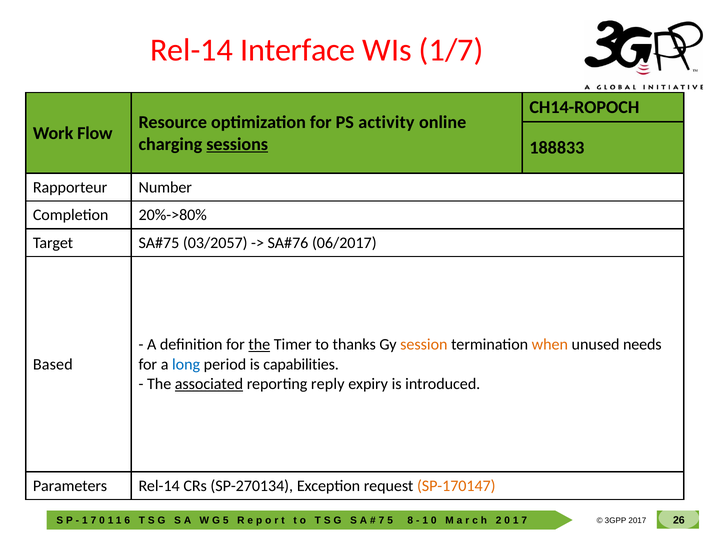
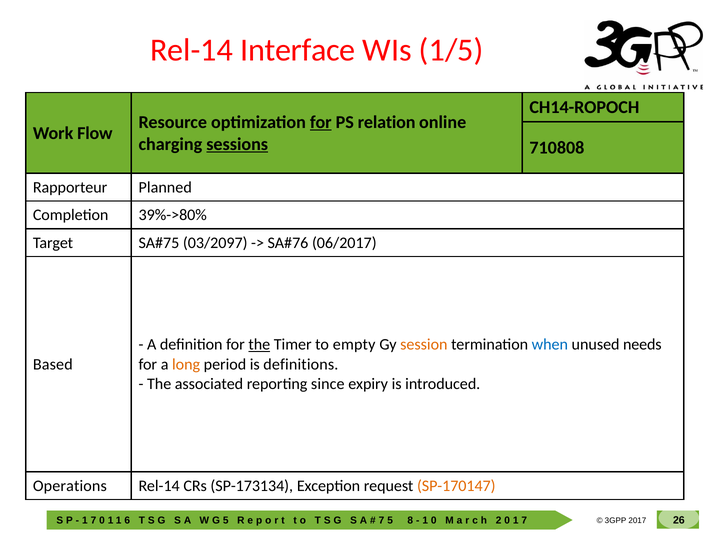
1/7: 1/7 -> 1/5
for at (321, 122) underline: none -> present
activity: activity -> relation
188833: 188833 -> 710808
Number: Number -> Planned
20%->80%: 20%->80% -> 39%->80%
03/2057: 03/2057 -> 03/2097
thanks: thanks -> empty
when colour: orange -> blue
long colour: blue -> orange
capabilities: capabilities -> definitions
associated underline: present -> none
reply: reply -> since
Parameters: Parameters -> Operations
SP-270134: SP-270134 -> SP-173134
